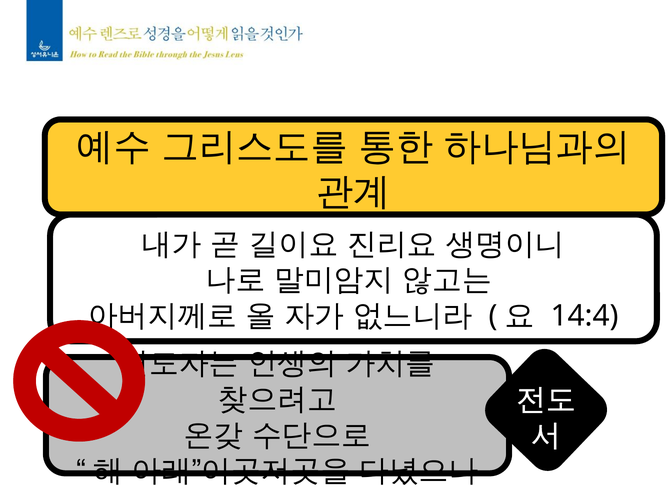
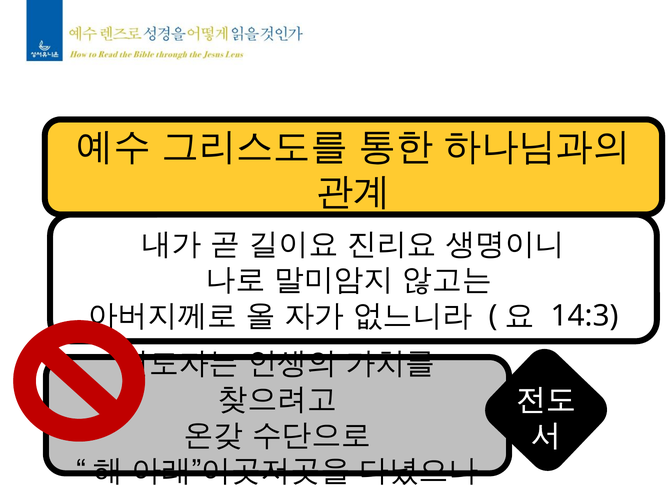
14:4: 14:4 -> 14:3
